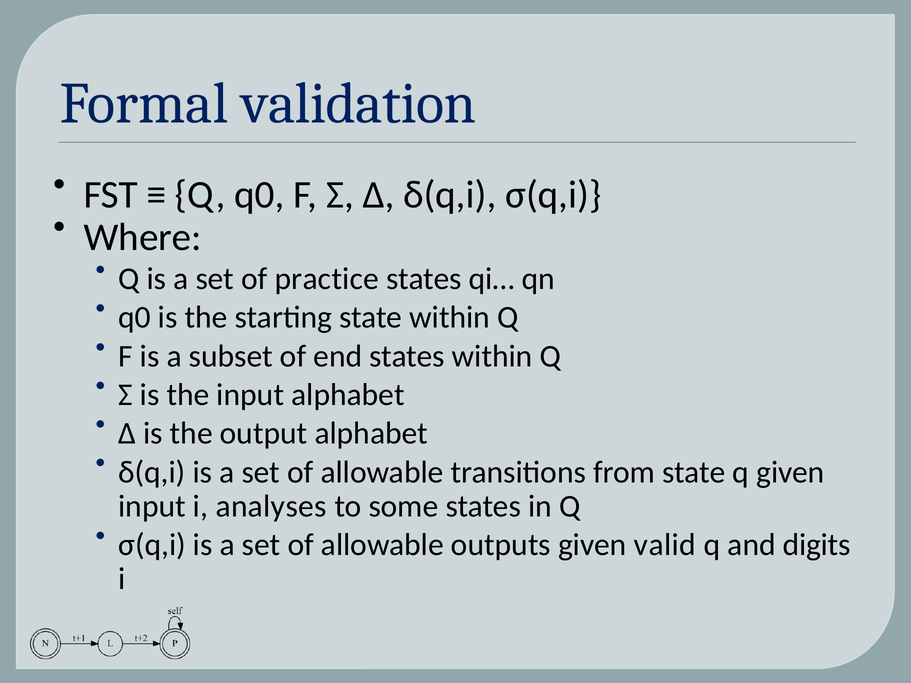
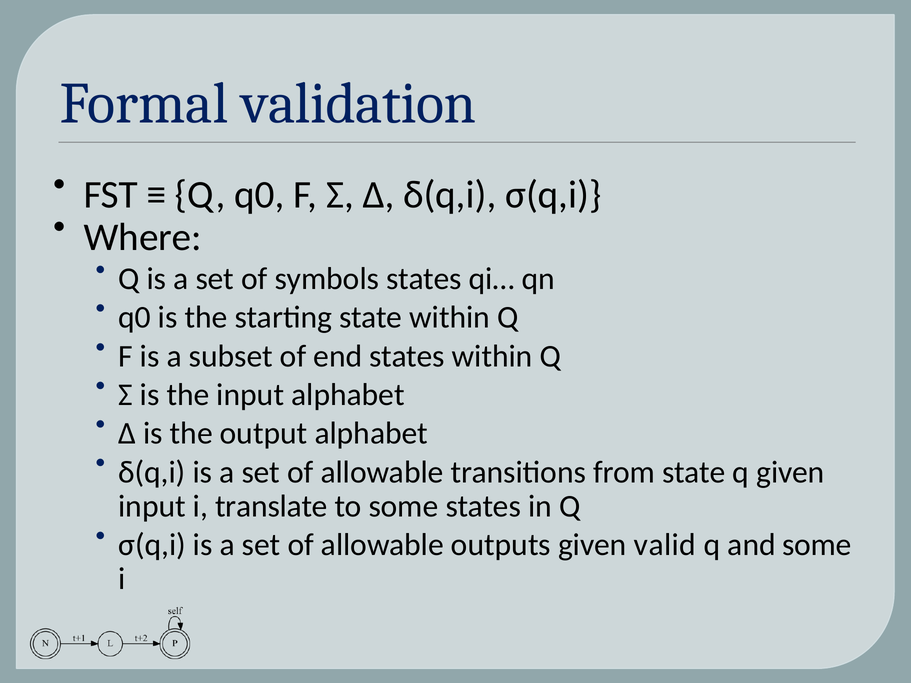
practice: practice -> symbols
analyses: analyses -> translate
and digits: digits -> some
